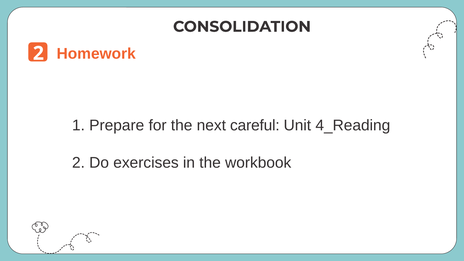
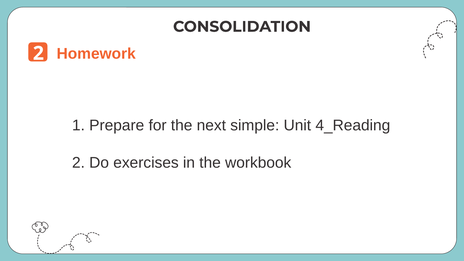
careful: careful -> simple
